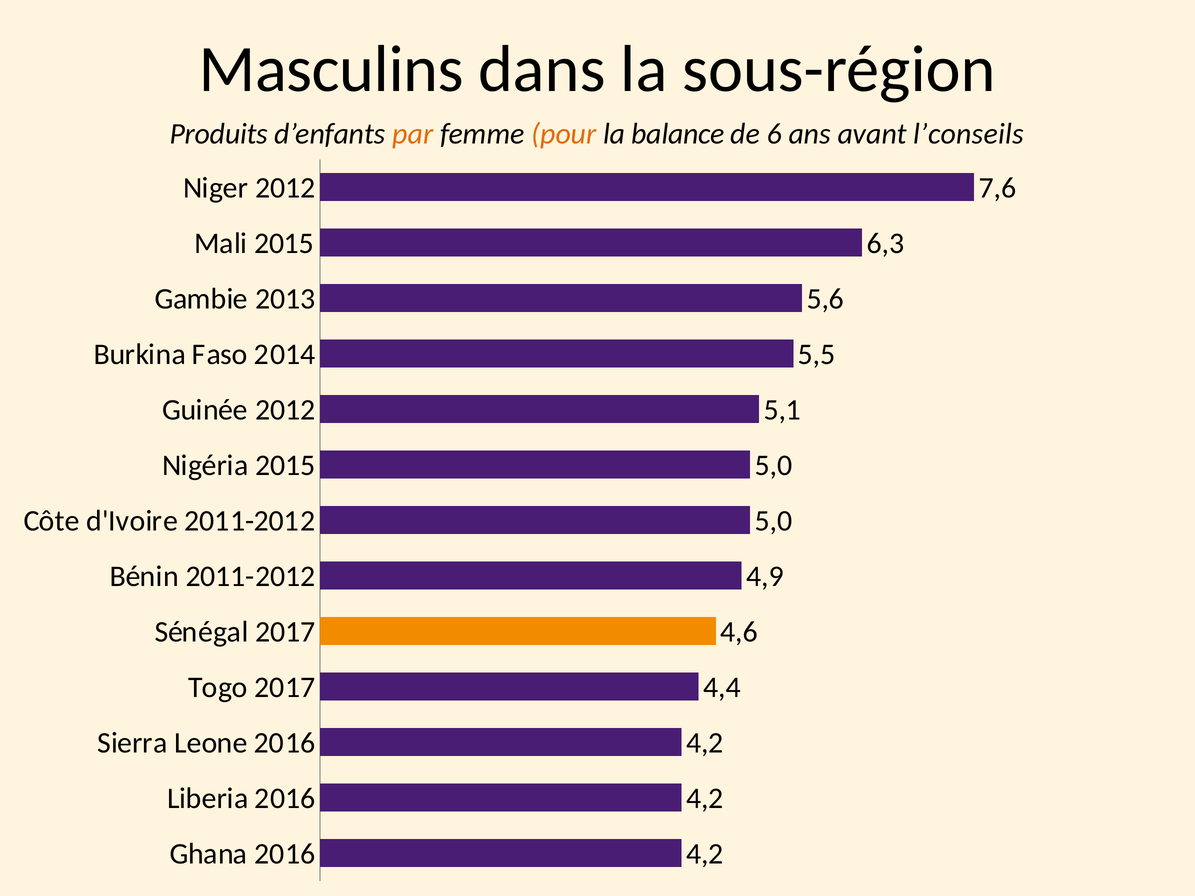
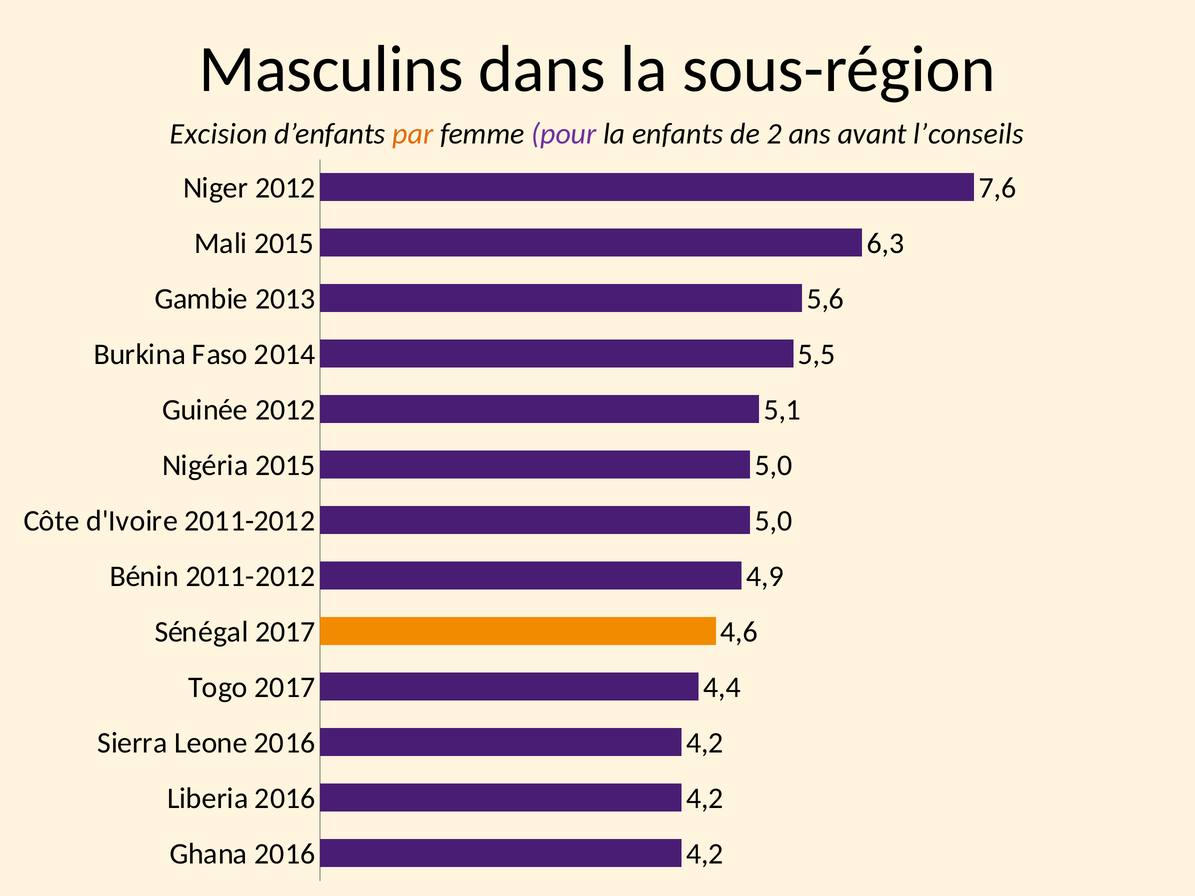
Produits: Produits -> Excision
pour colour: orange -> purple
balance: balance -> enfants
6: 6 -> 2
